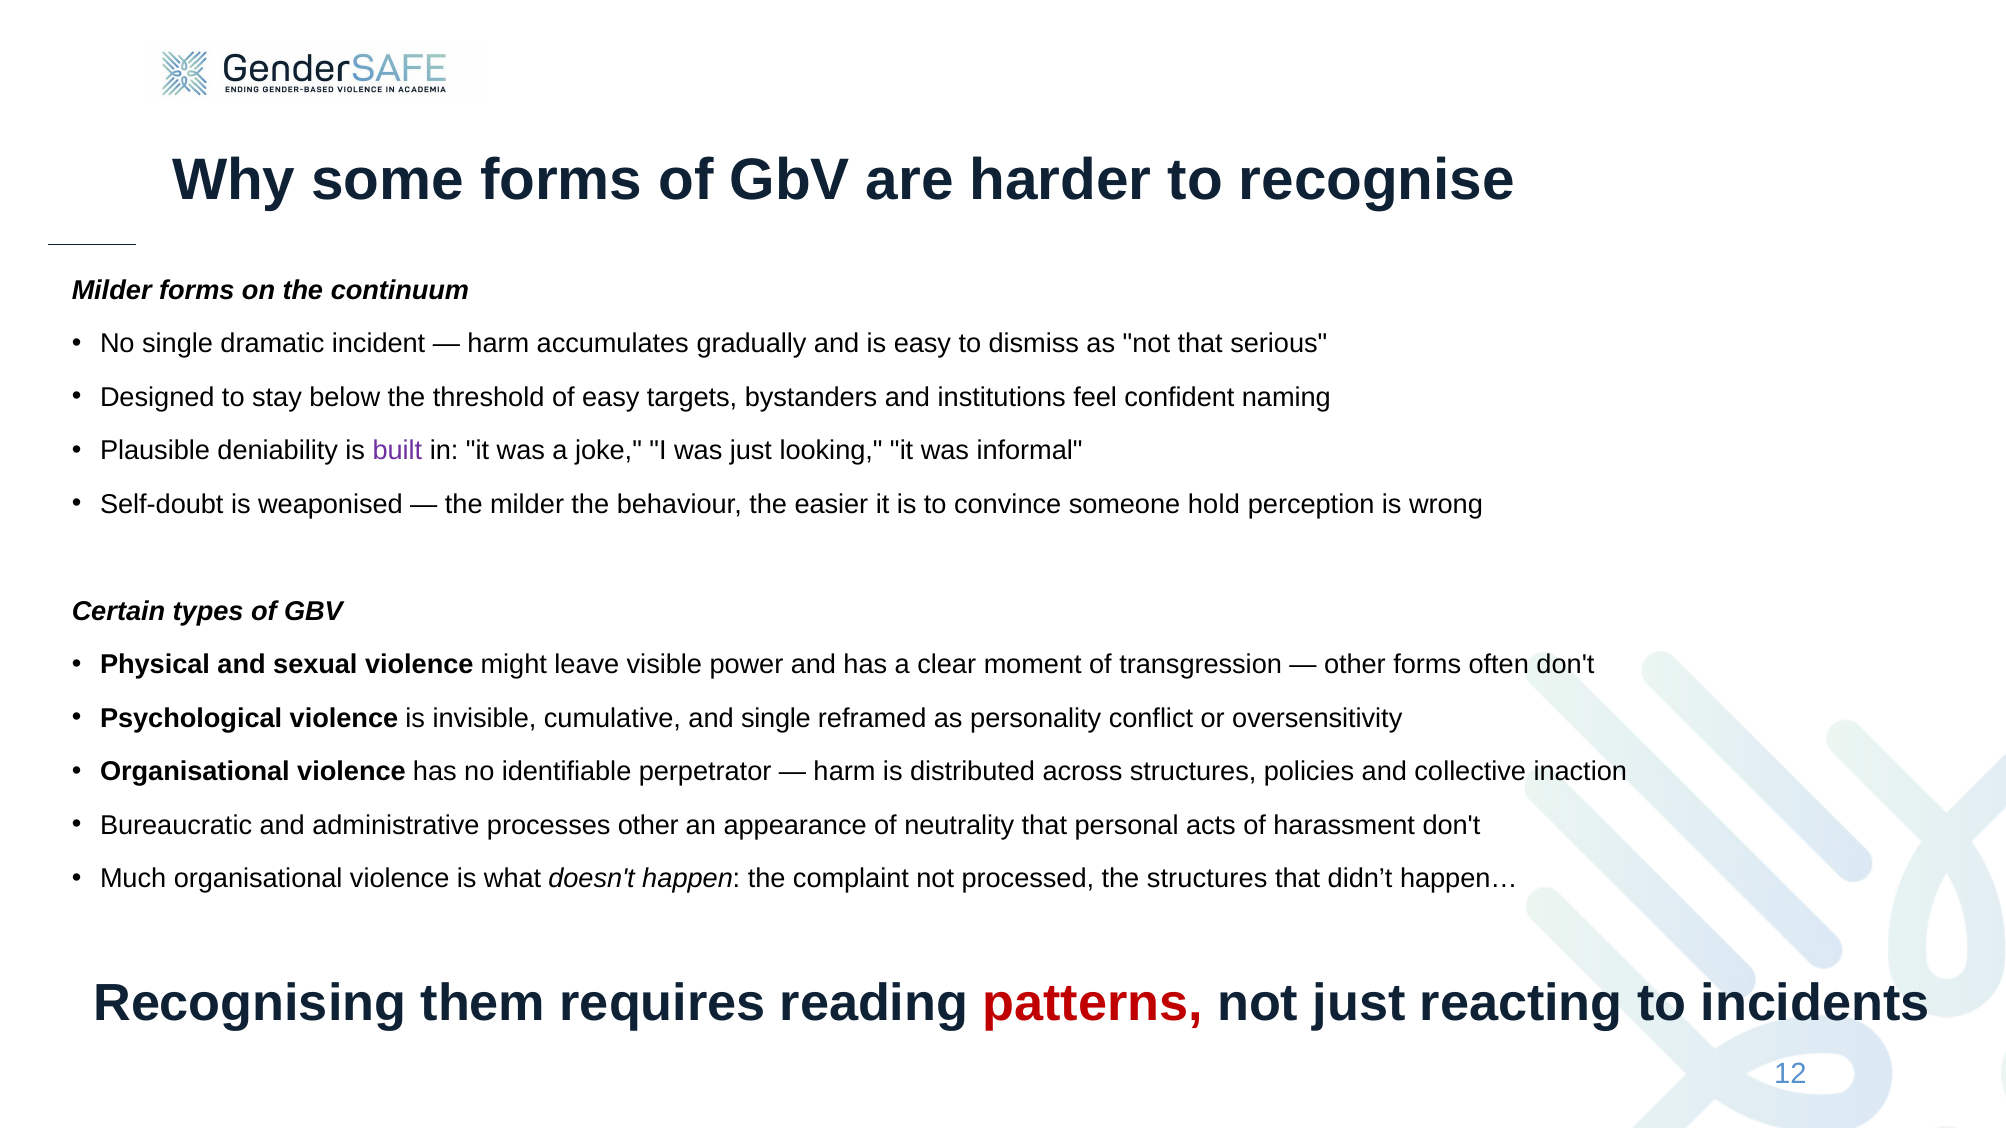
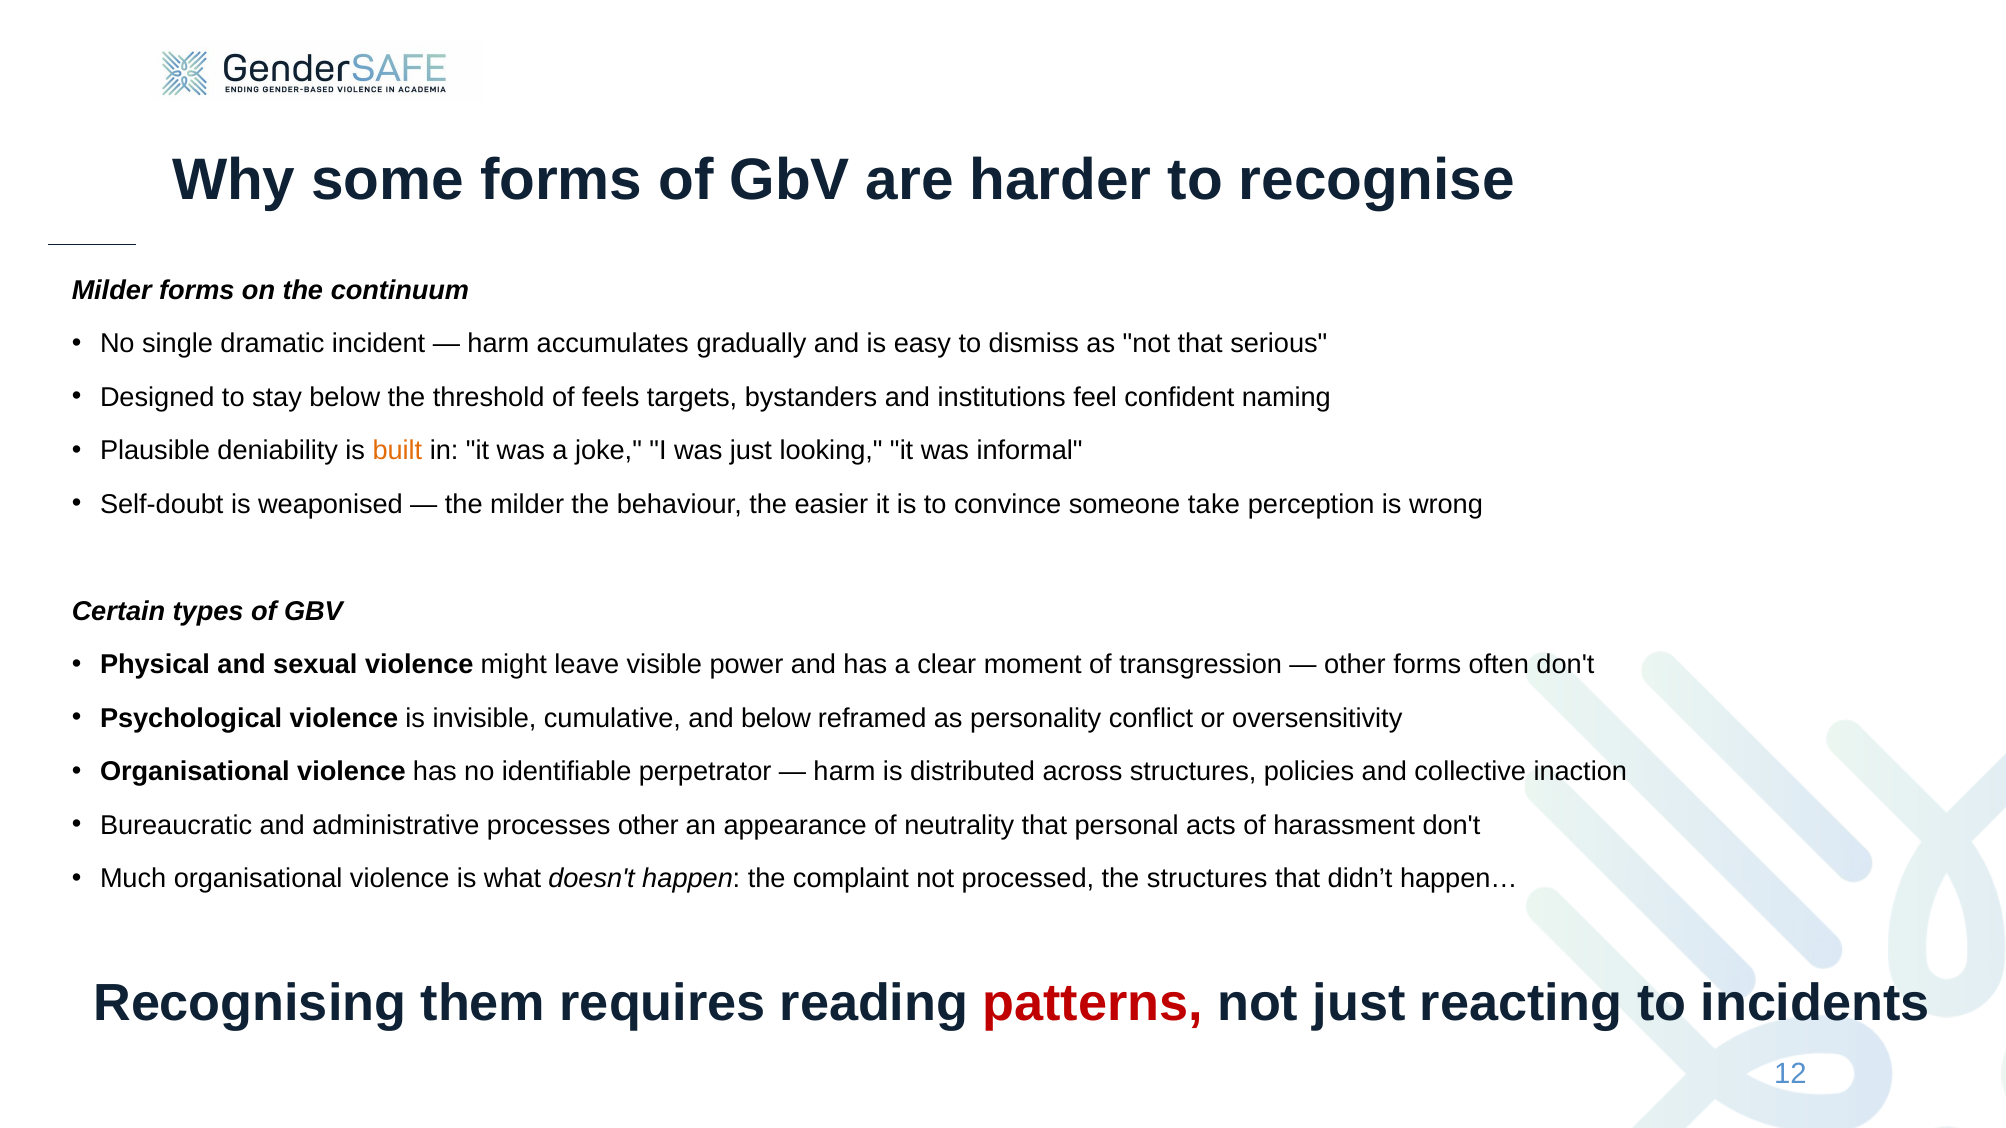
of easy: easy -> feels
built colour: purple -> orange
hold: hold -> take
and single: single -> below
